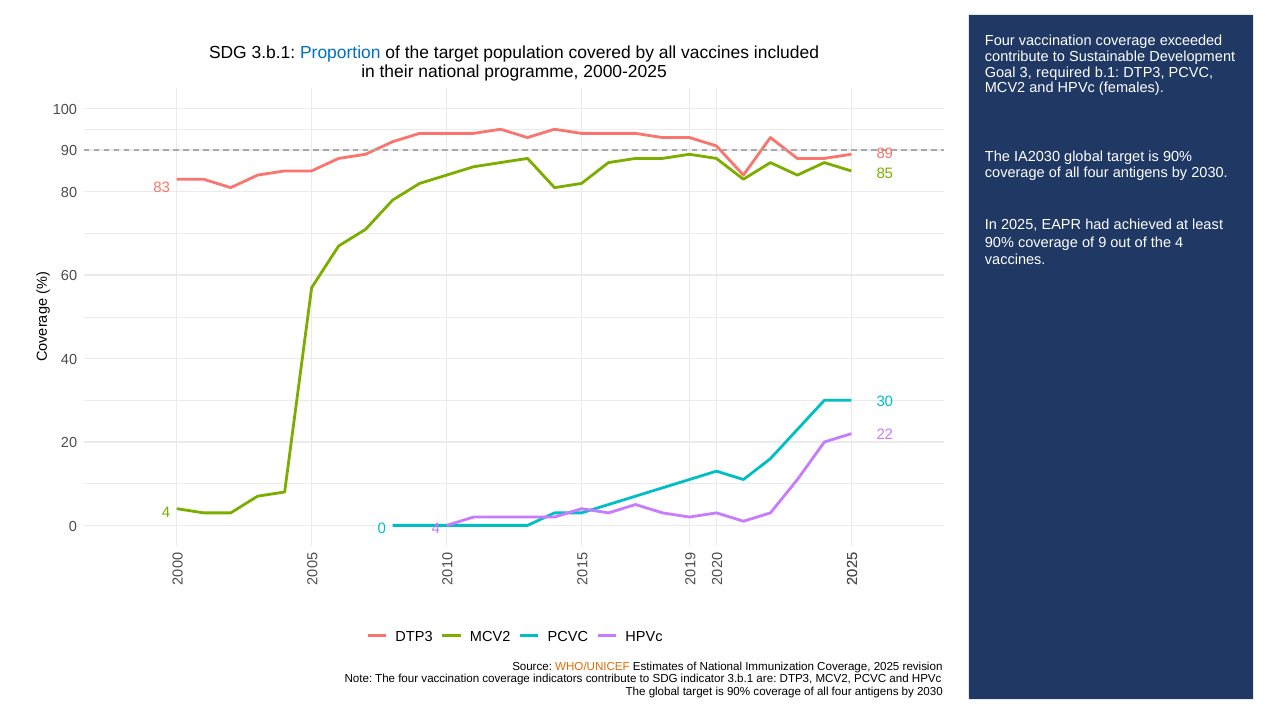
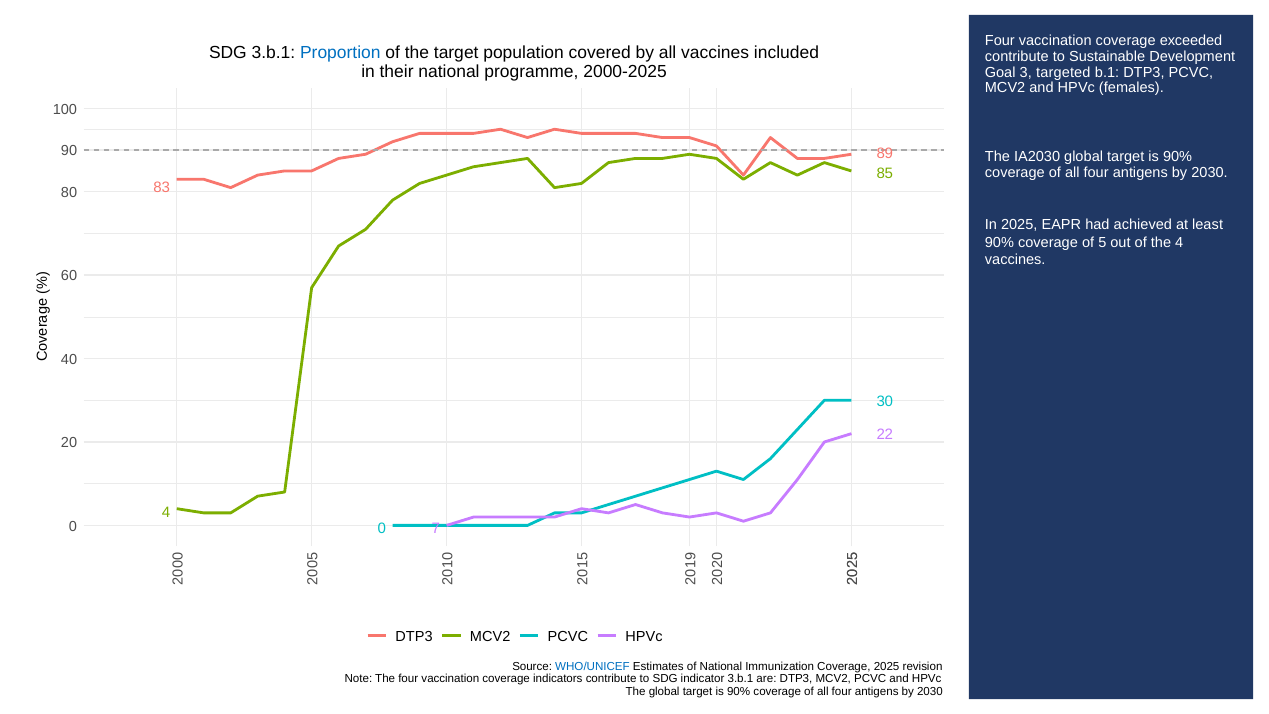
required: required -> targeted
of 9: 9 -> 5
0 4: 4 -> 7
WHO/UNICEF colour: orange -> blue
